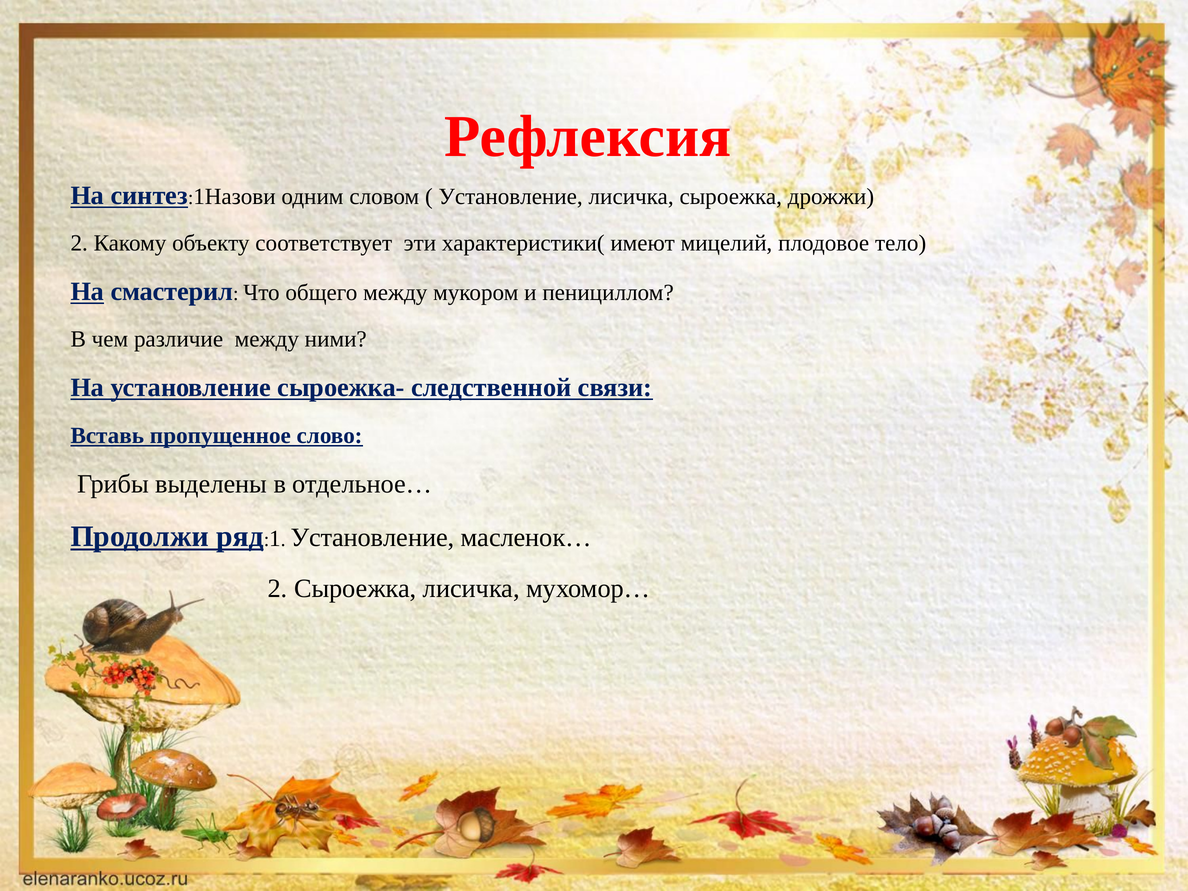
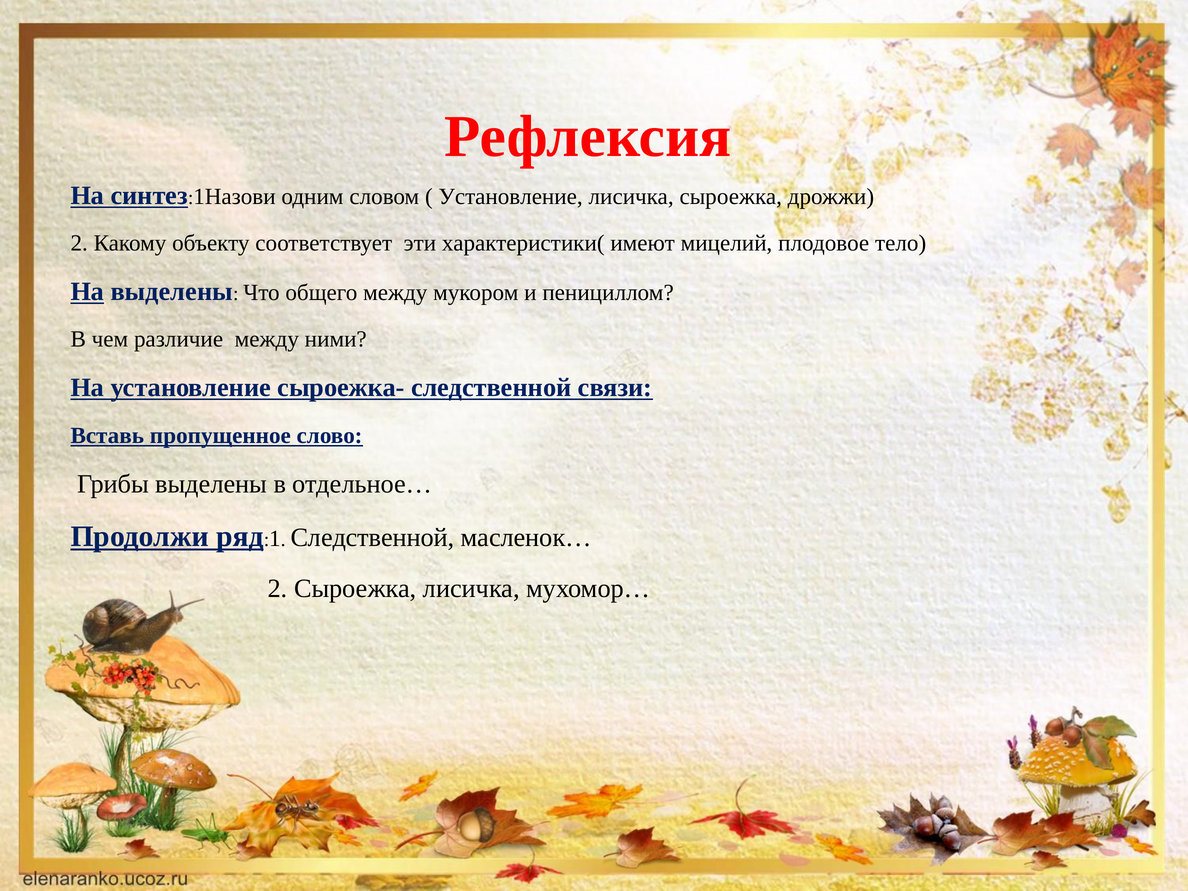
На смастерил: смастерил -> выделены
Установление at (372, 537): Установление -> Следственной
